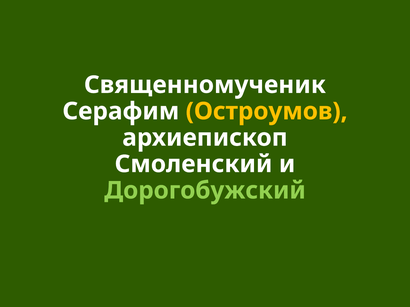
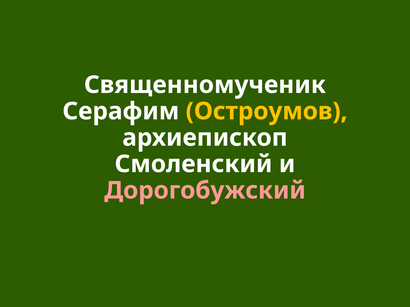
Дорогобужский colour: light green -> pink
